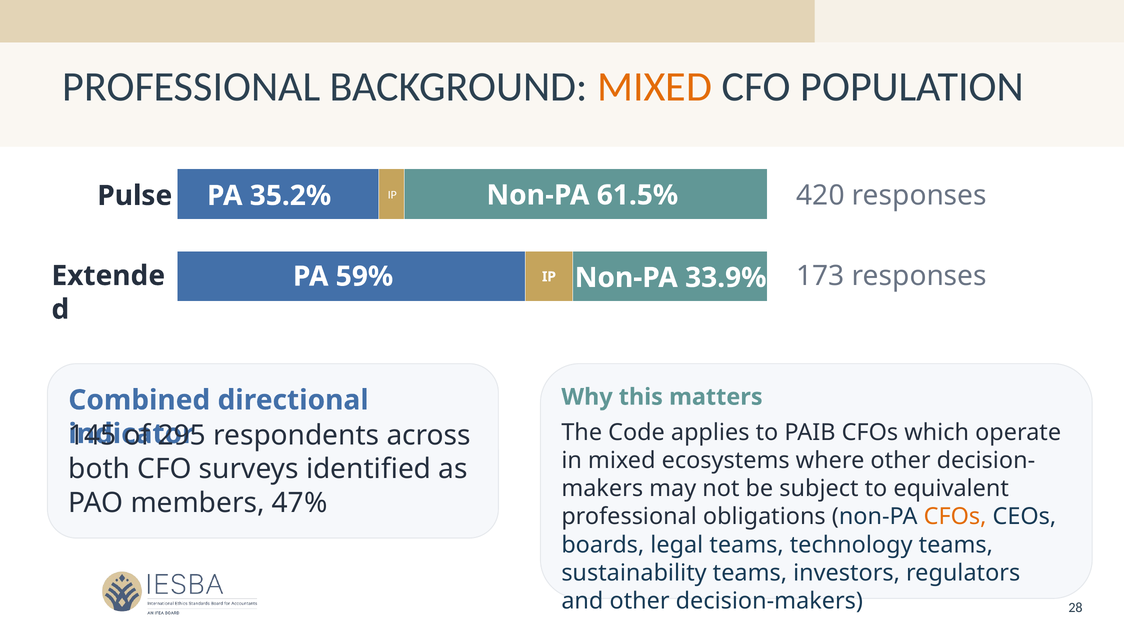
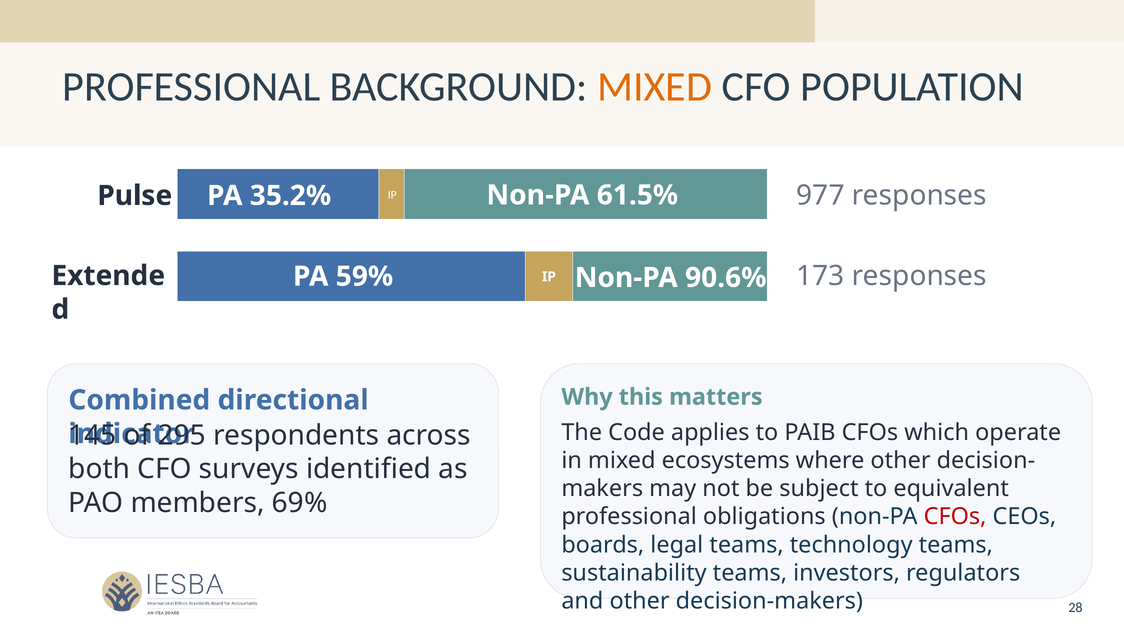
420: 420 -> 977
33.9%: 33.9% -> 90.6%
47%: 47% -> 69%
CFOs at (955, 517) colour: orange -> red
